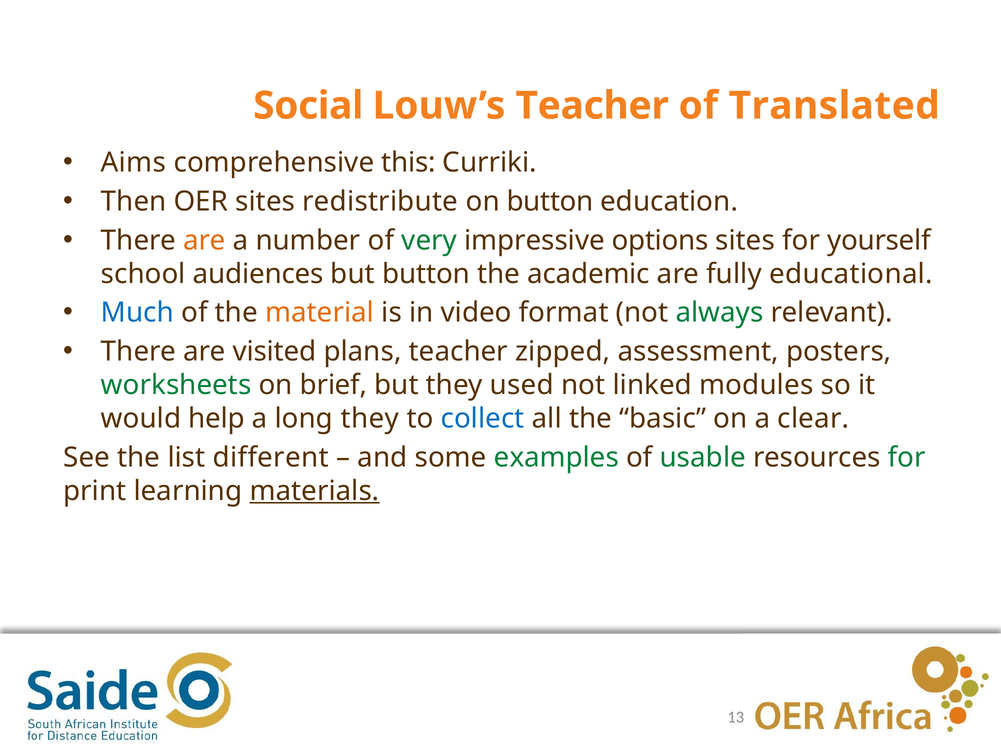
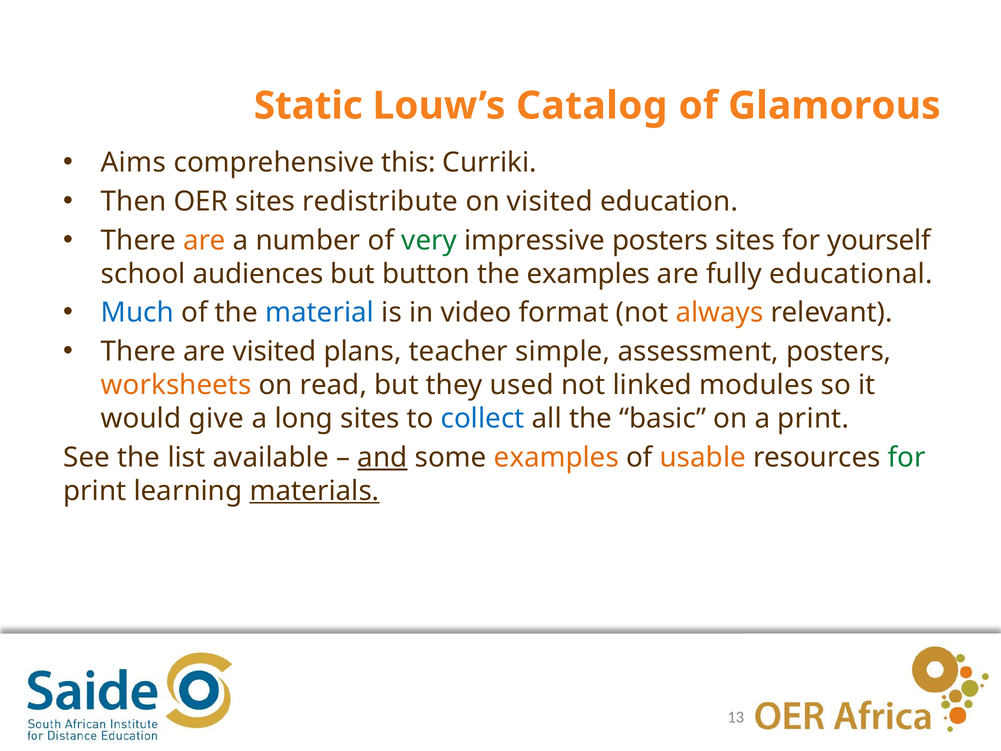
Social: Social -> Static
Louw’s Teacher: Teacher -> Catalog
Translated: Translated -> Glamorous
on button: button -> visited
impressive options: options -> posters
the academic: academic -> examples
material colour: orange -> blue
always colour: green -> orange
zipped: zipped -> simple
worksheets colour: green -> orange
brief: brief -> read
help: help -> give
long they: they -> sites
a clear: clear -> print
different: different -> available
and underline: none -> present
examples at (556, 457) colour: green -> orange
usable colour: green -> orange
